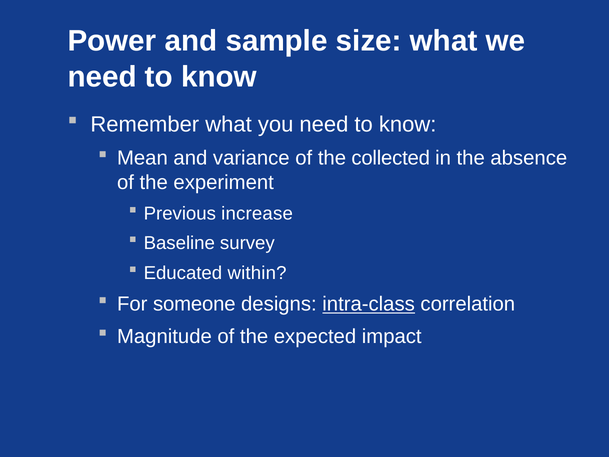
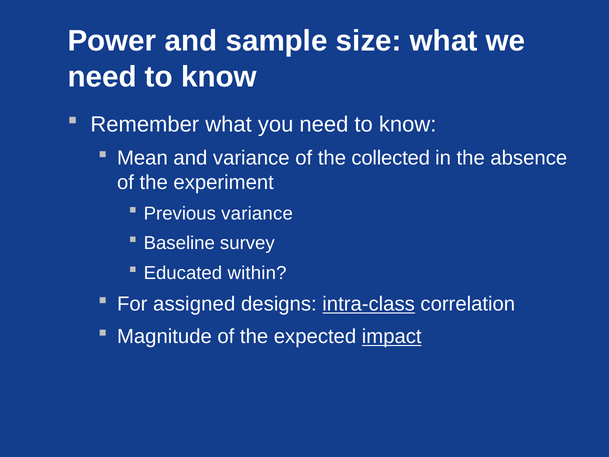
Previous increase: increase -> variance
someone: someone -> assigned
impact underline: none -> present
